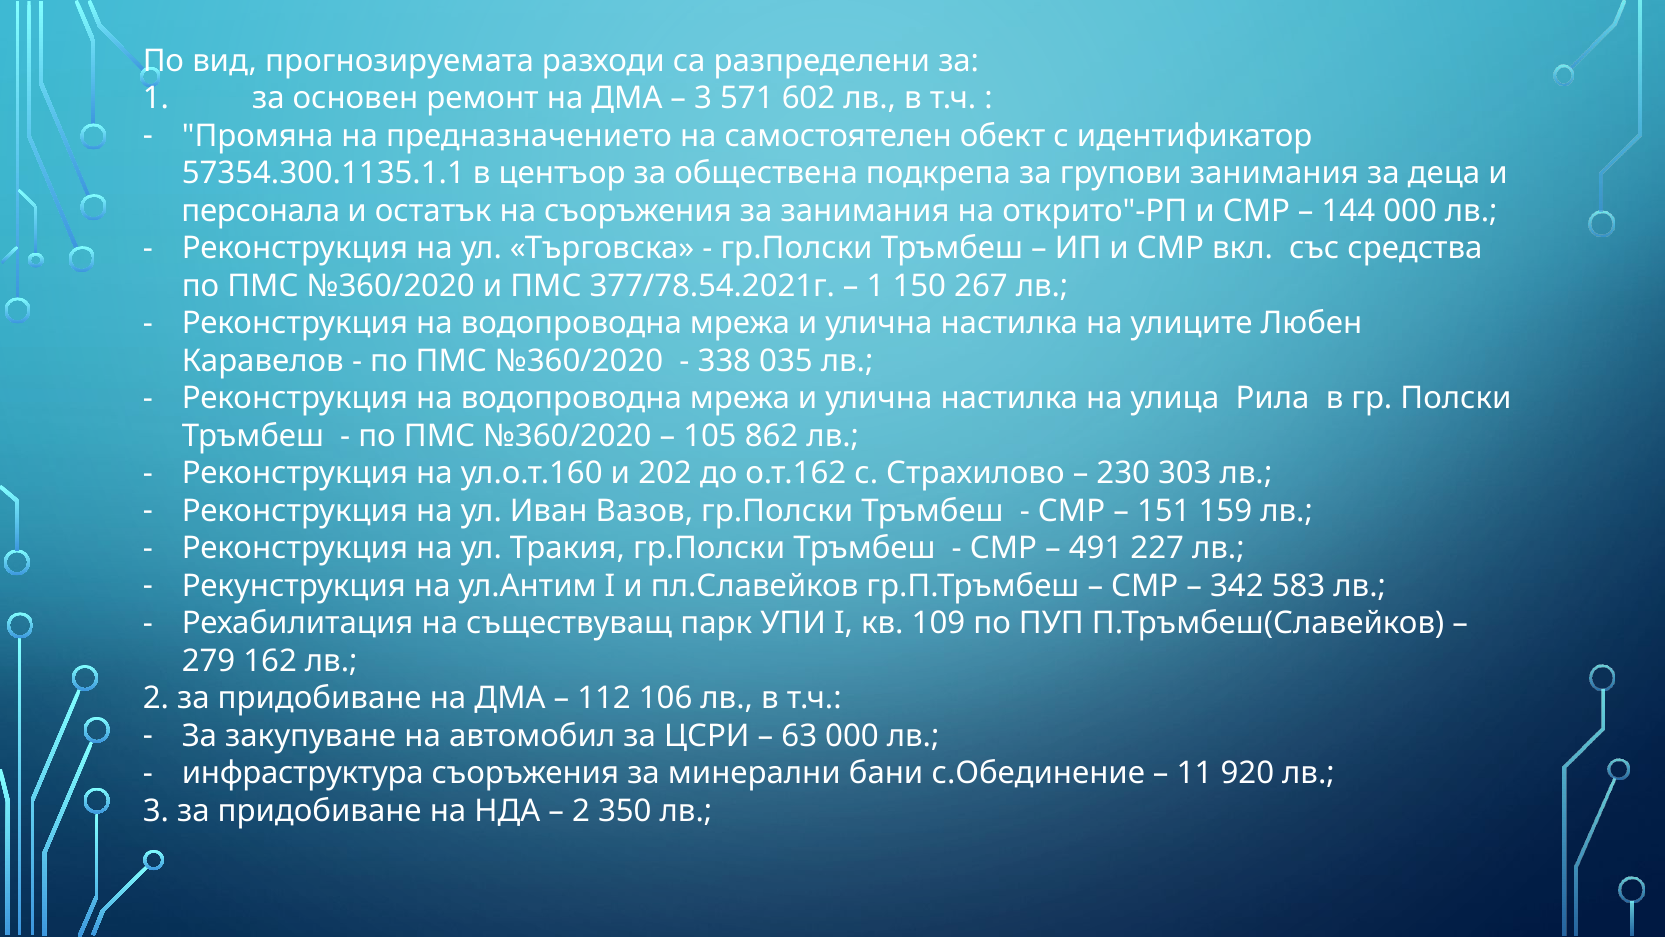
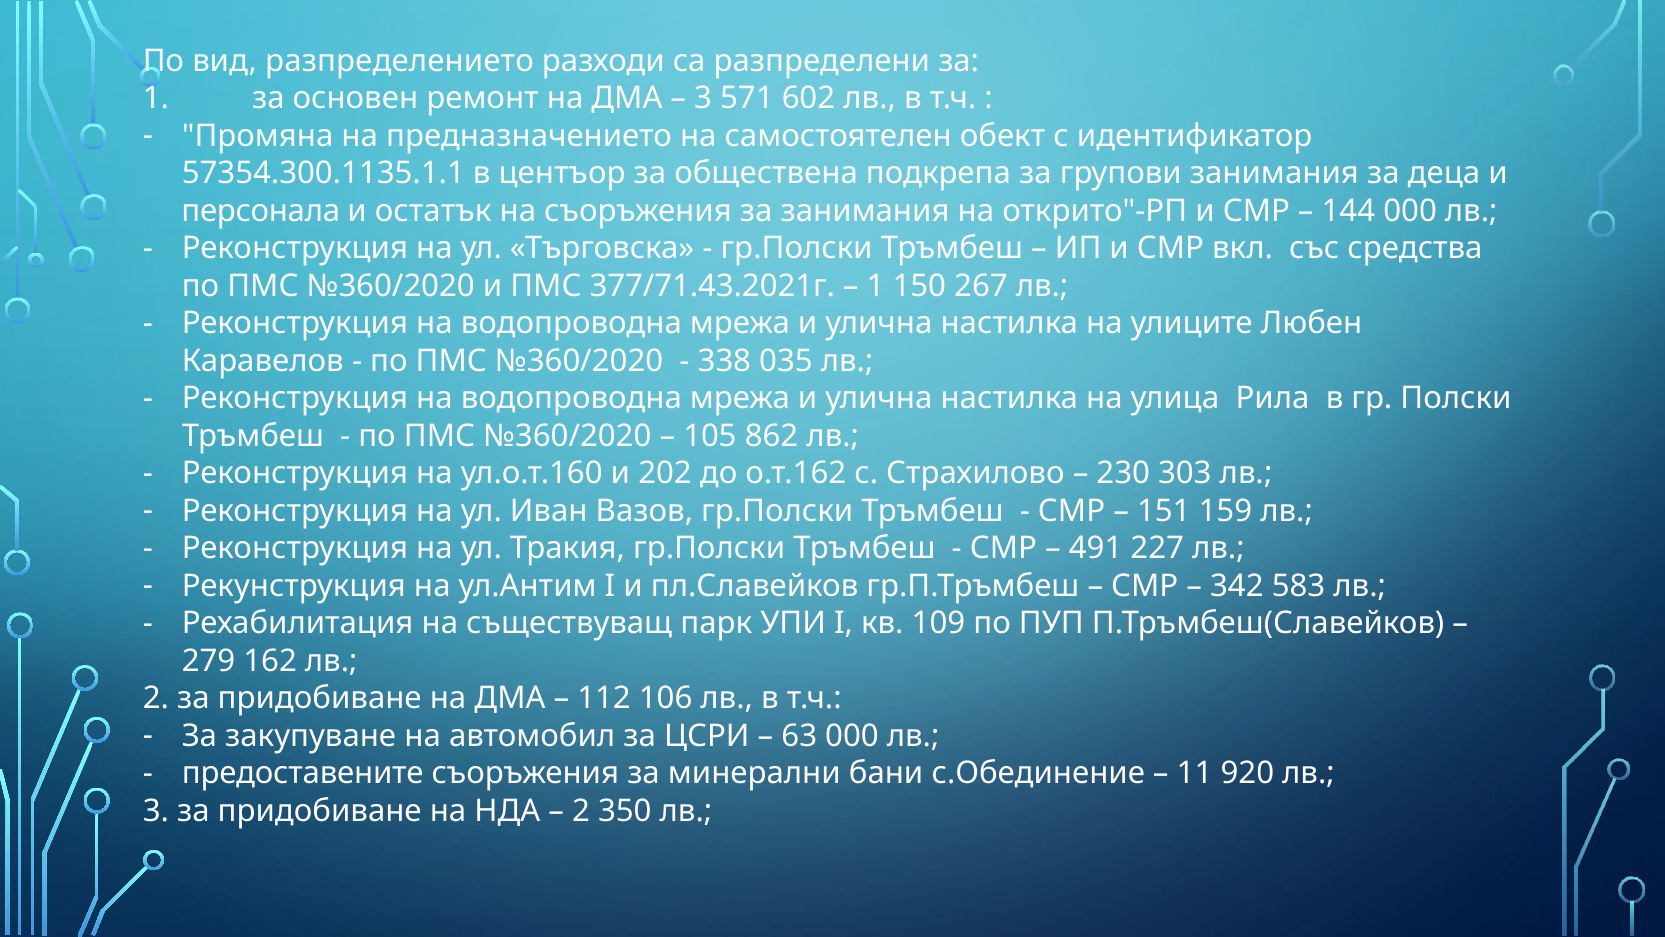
прогнозируемата: прогнозируемата -> разпределението
377/78.54.2021г: 377/78.54.2021г -> 377/71.43.2021г
инфраструктура: инфраструктура -> предоставените
